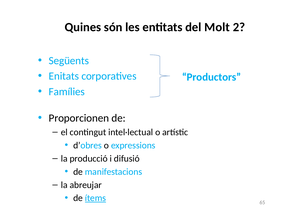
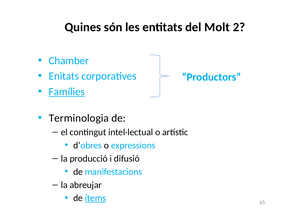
Següents: Següents -> Chamber
Famílies underline: none -> present
Proporcionen: Proporcionen -> Terminologia
